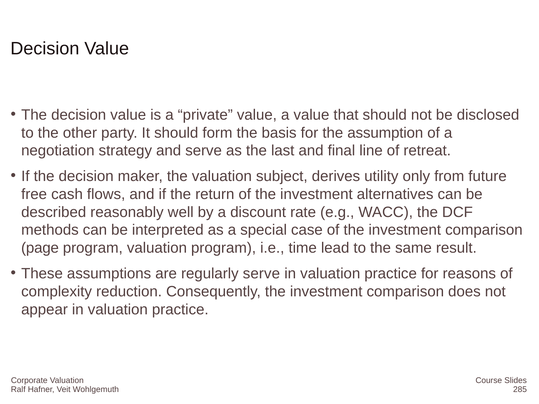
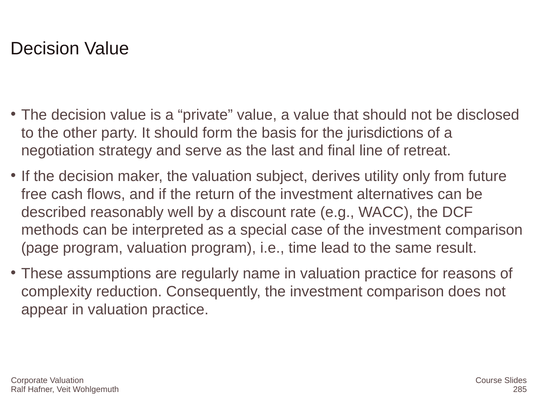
assumption: assumption -> jurisdictions
regularly serve: serve -> name
